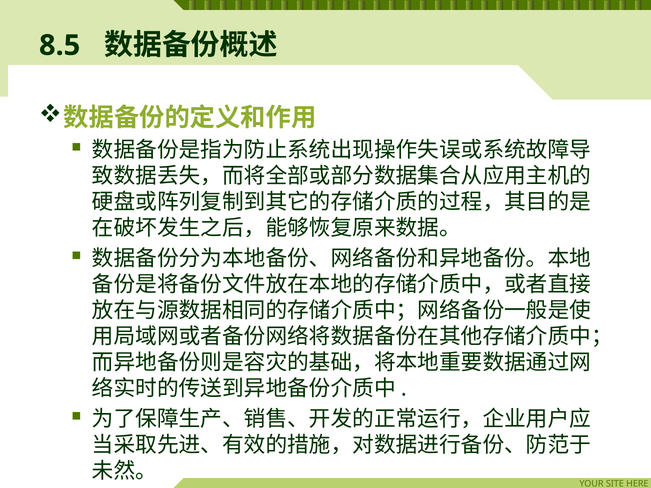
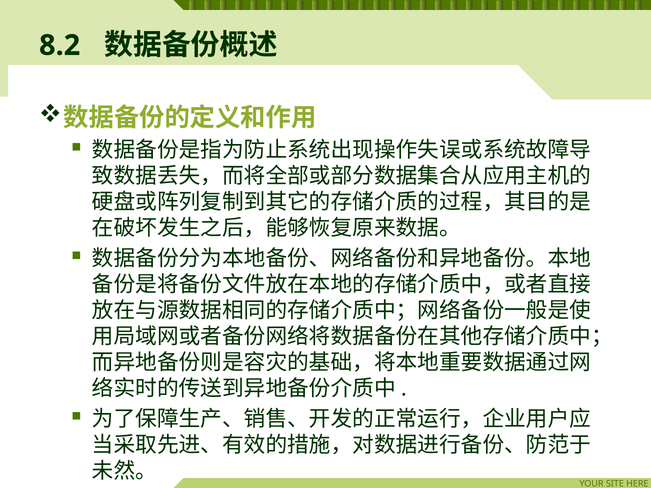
8.5: 8.5 -> 8.2
